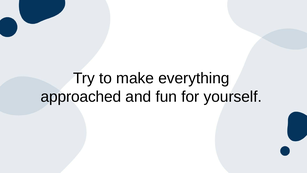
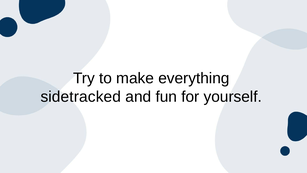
approached: approached -> sidetracked
